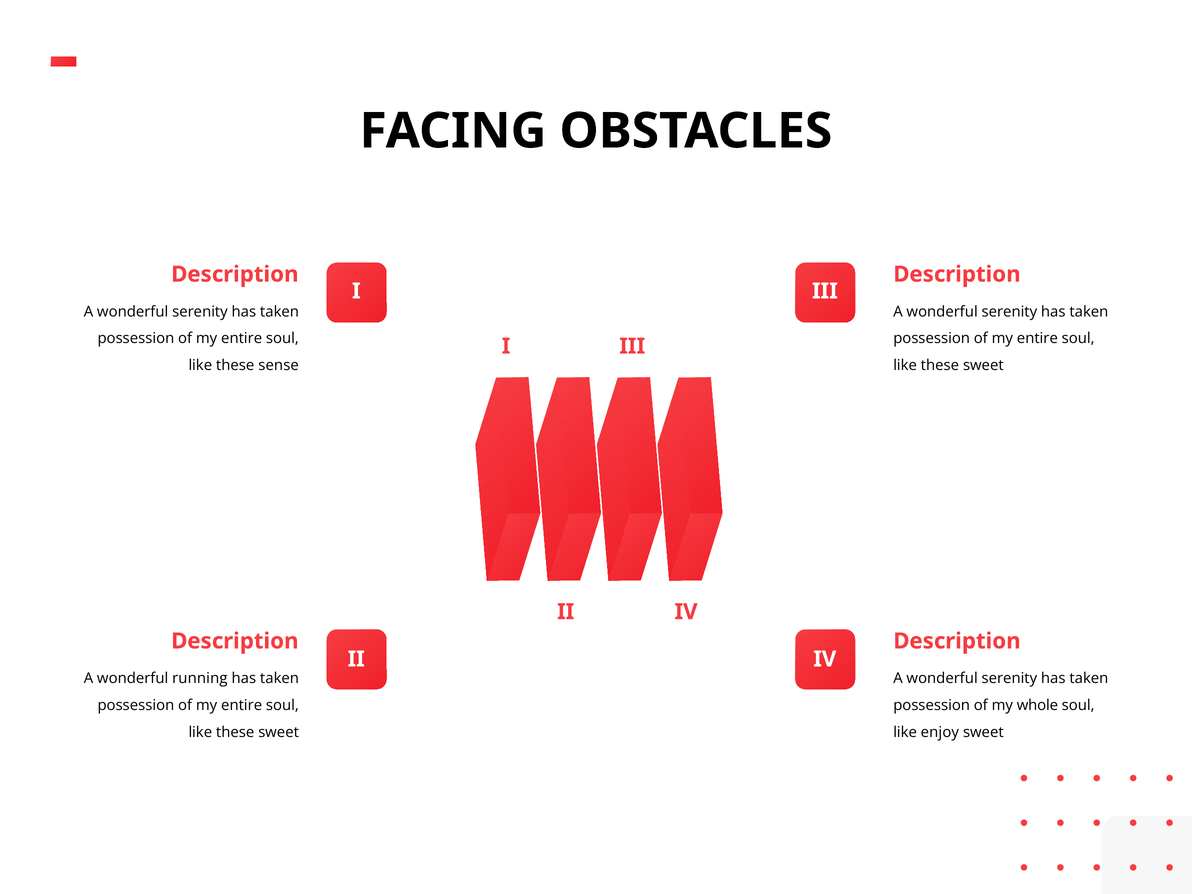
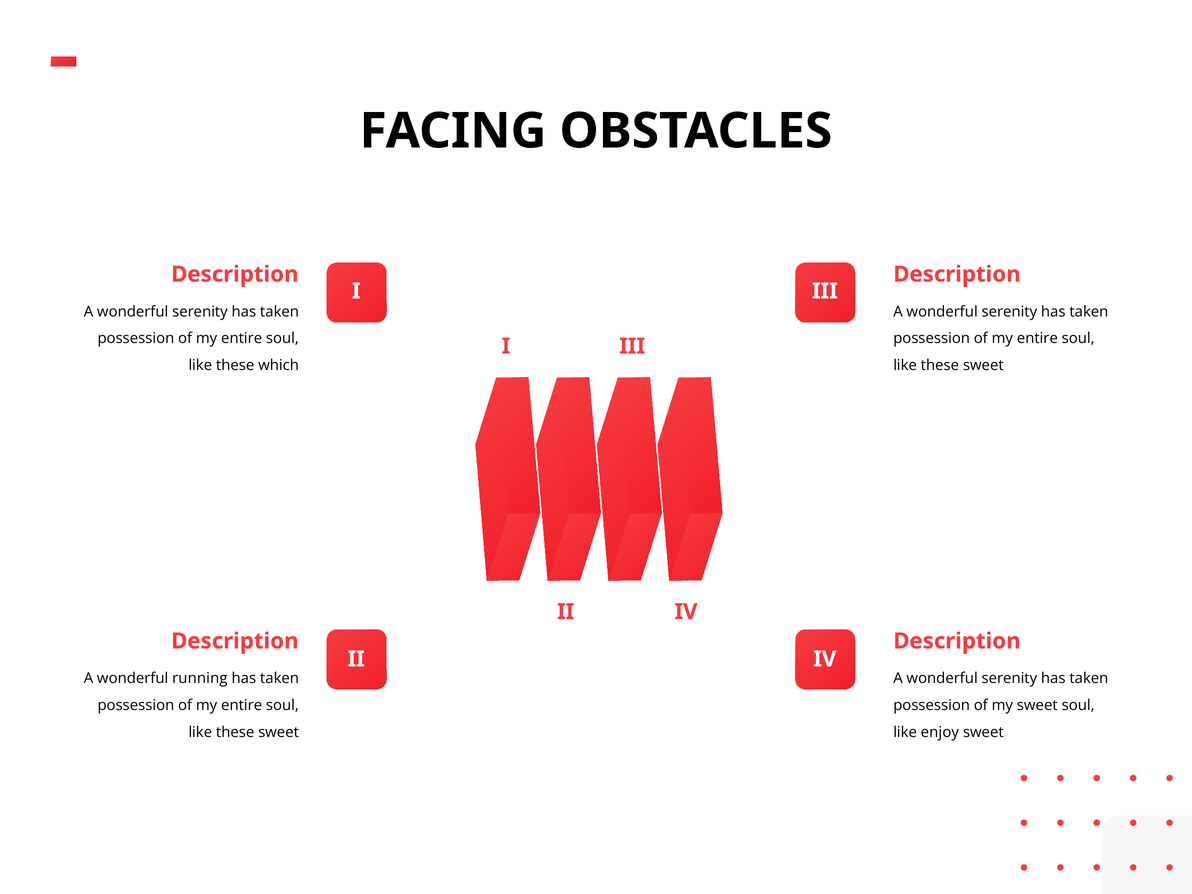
sense: sense -> which
my whole: whole -> sweet
